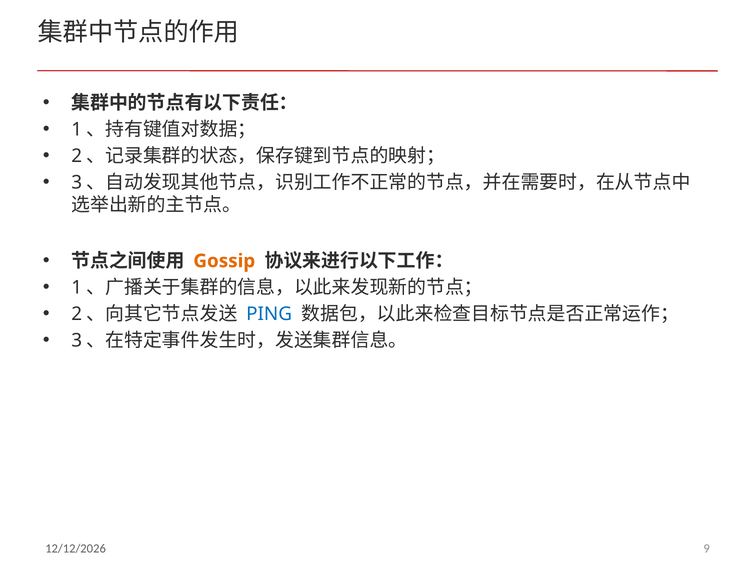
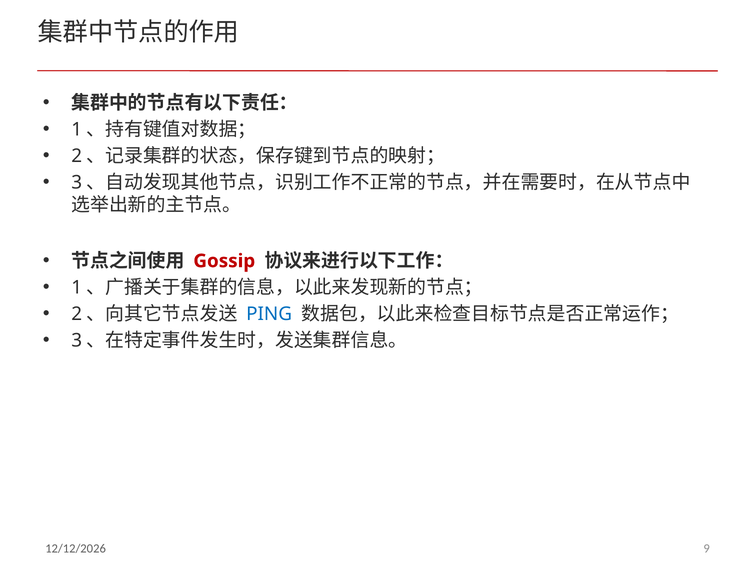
Gossip colour: orange -> red
